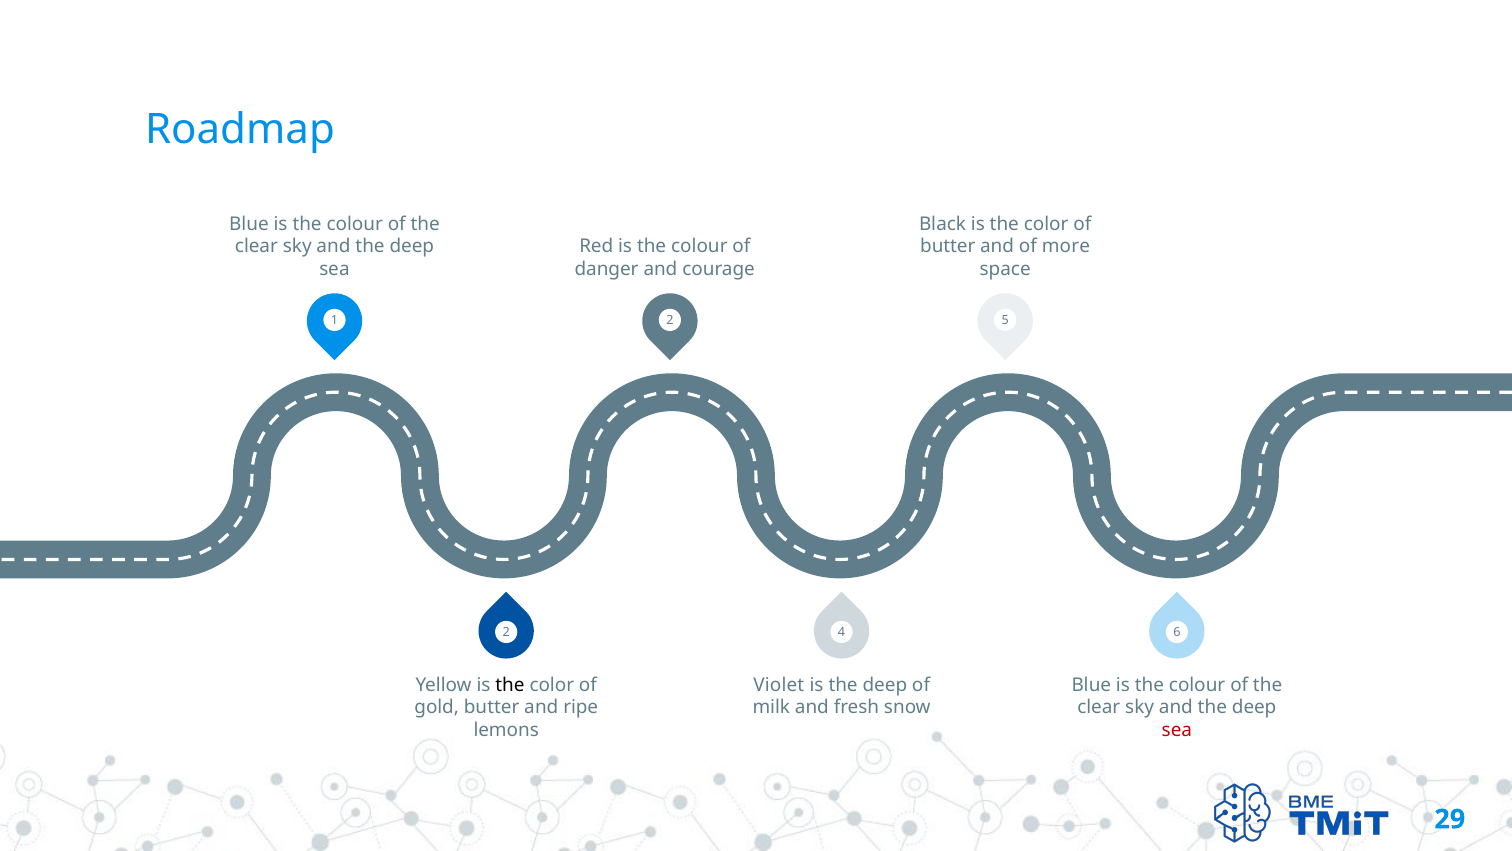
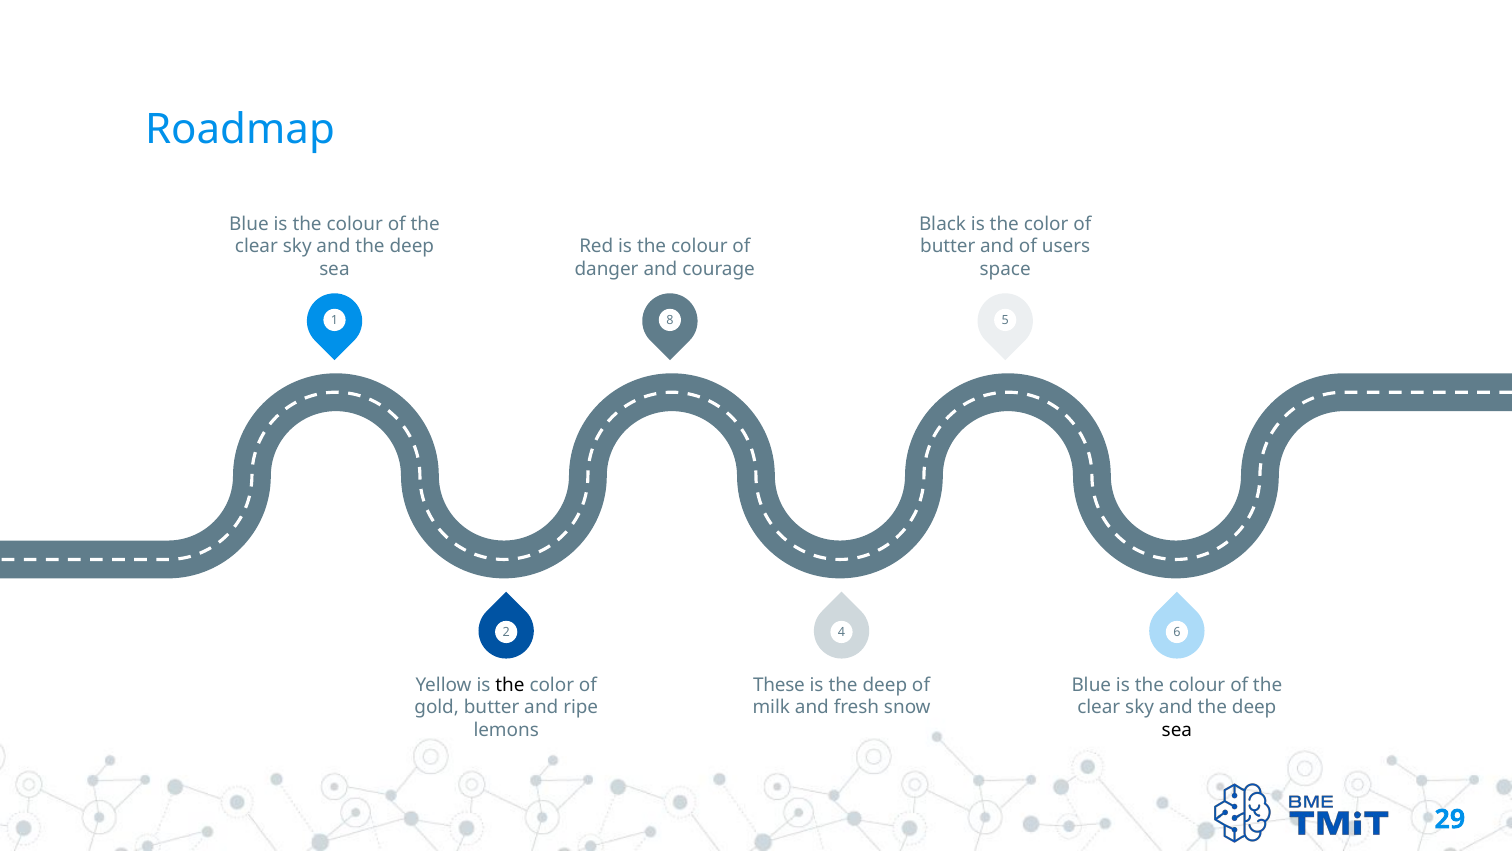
more: more -> users
1 2: 2 -> 8
Violet: Violet -> These
sea at (1177, 730) colour: red -> black
